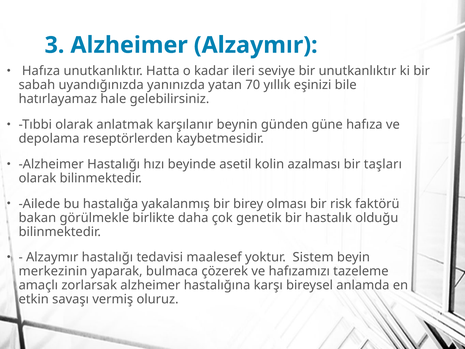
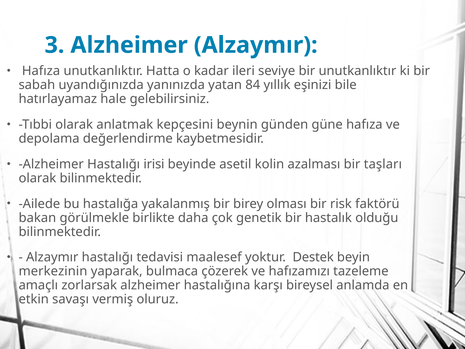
70: 70 -> 84
karşılanır: karşılanır -> kepçesini
reseptörlerden: reseptörlerden -> değerlendirme
hızı: hızı -> irisi
Sistem: Sistem -> Destek
